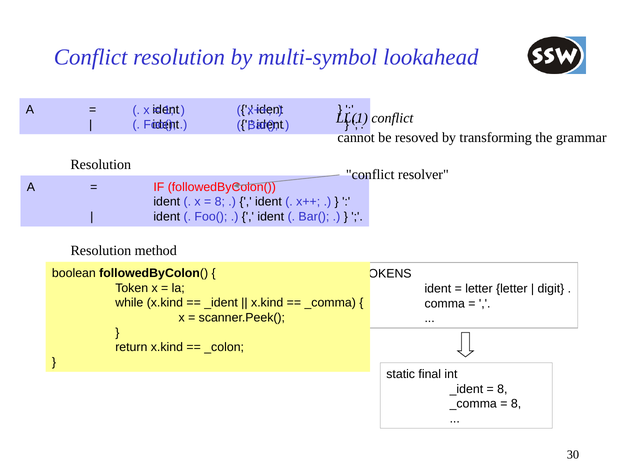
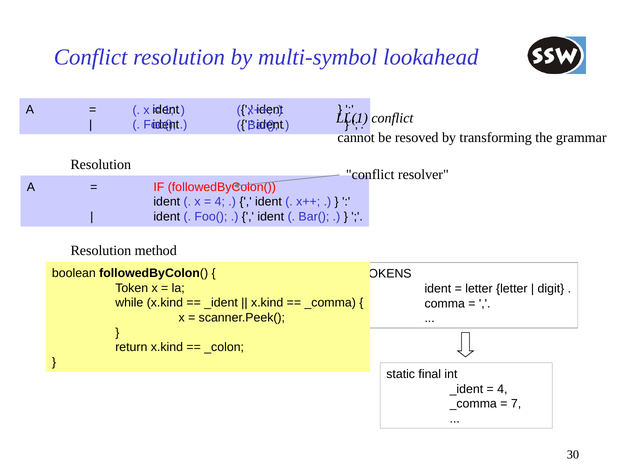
8 at (220, 202): 8 -> 4
8 at (502, 389): 8 -> 4
8 at (516, 404): 8 -> 7
